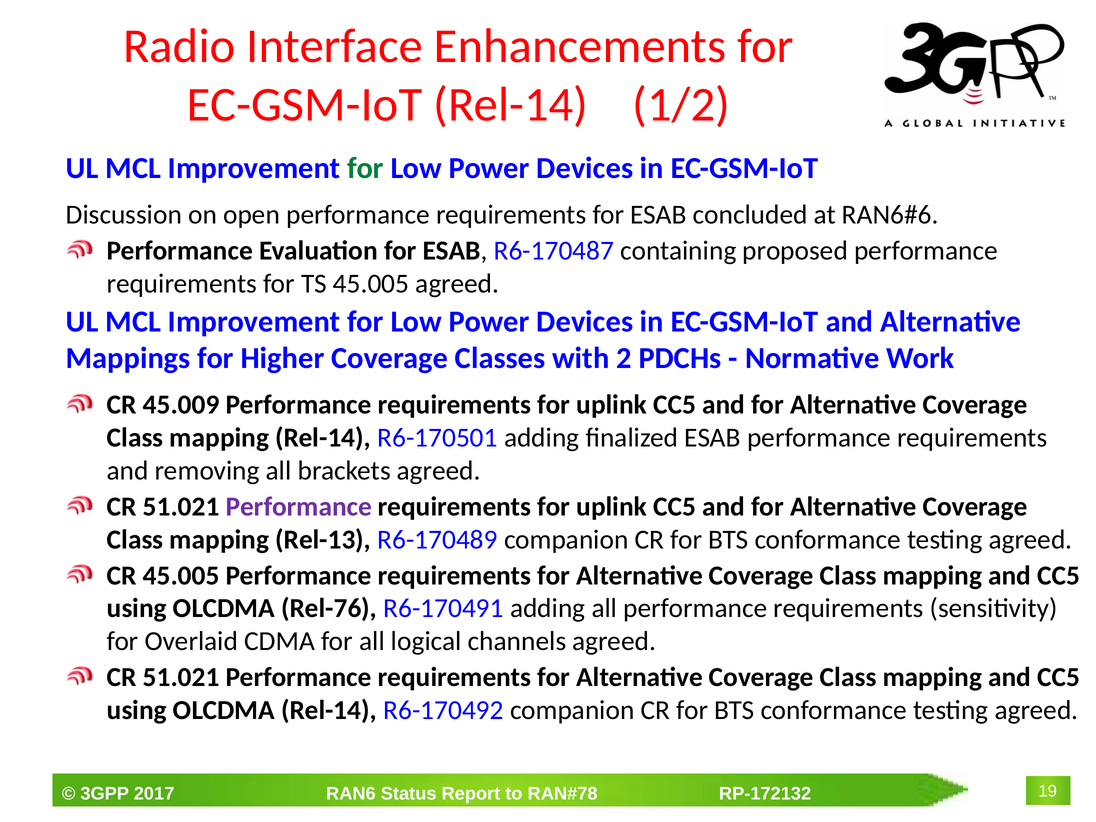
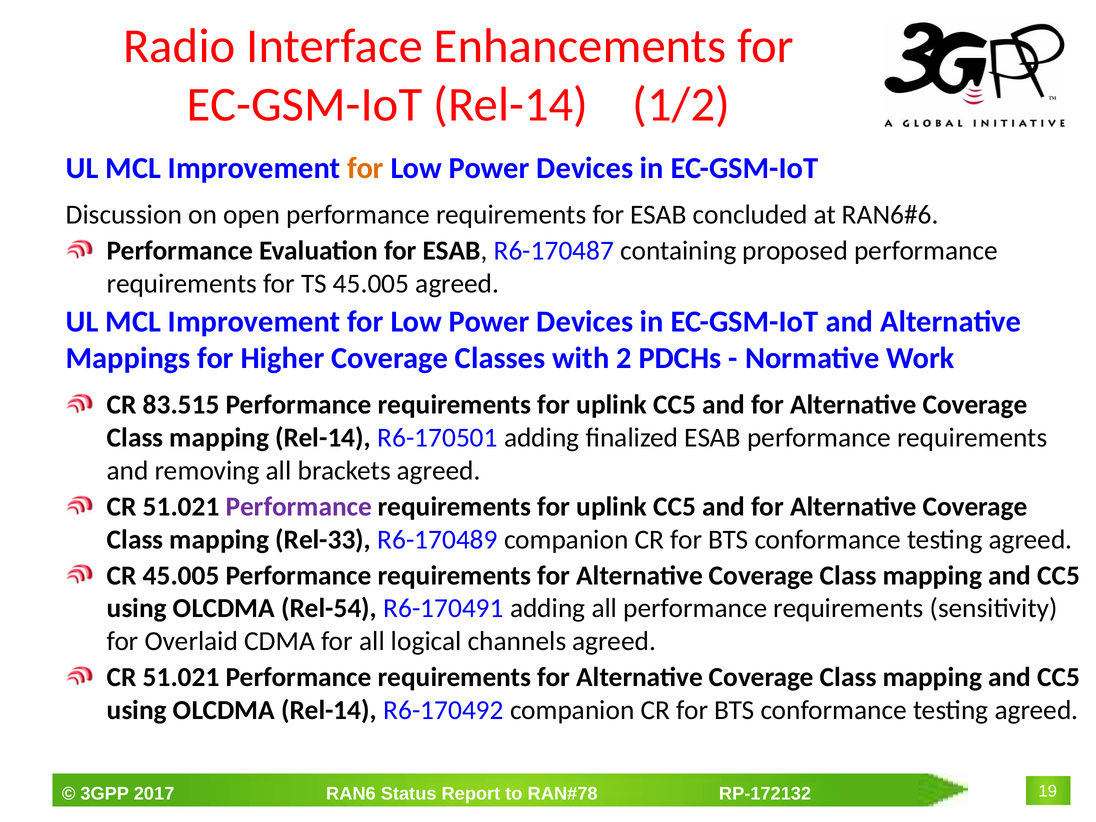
for at (365, 168) colour: green -> orange
45.009: 45.009 -> 83.515
Rel-13: Rel-13 -> Rel-33
Rel-76: Rel-76 -> Rel-54
